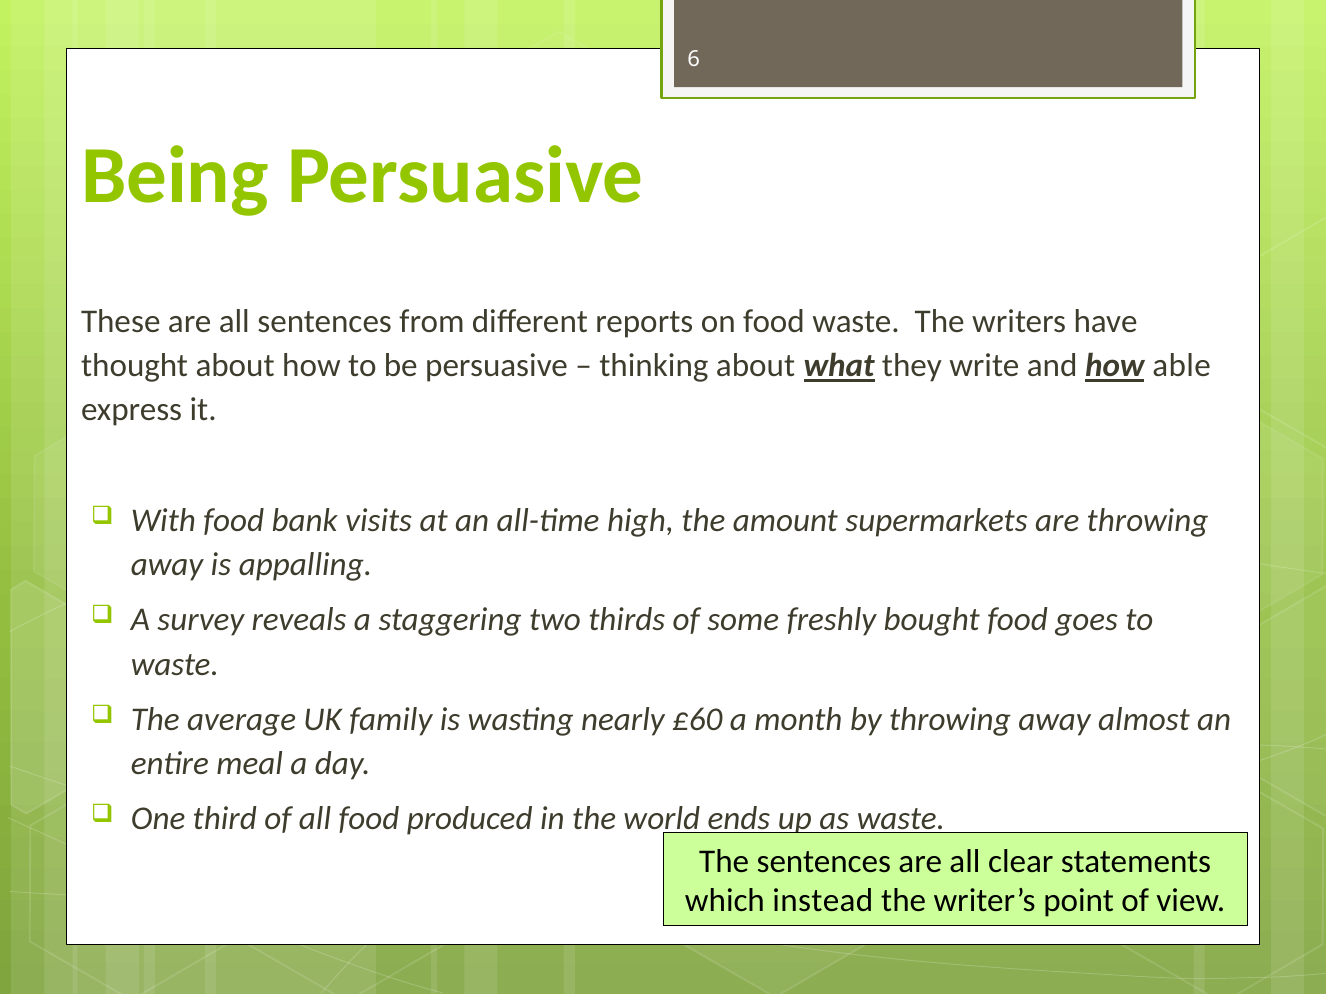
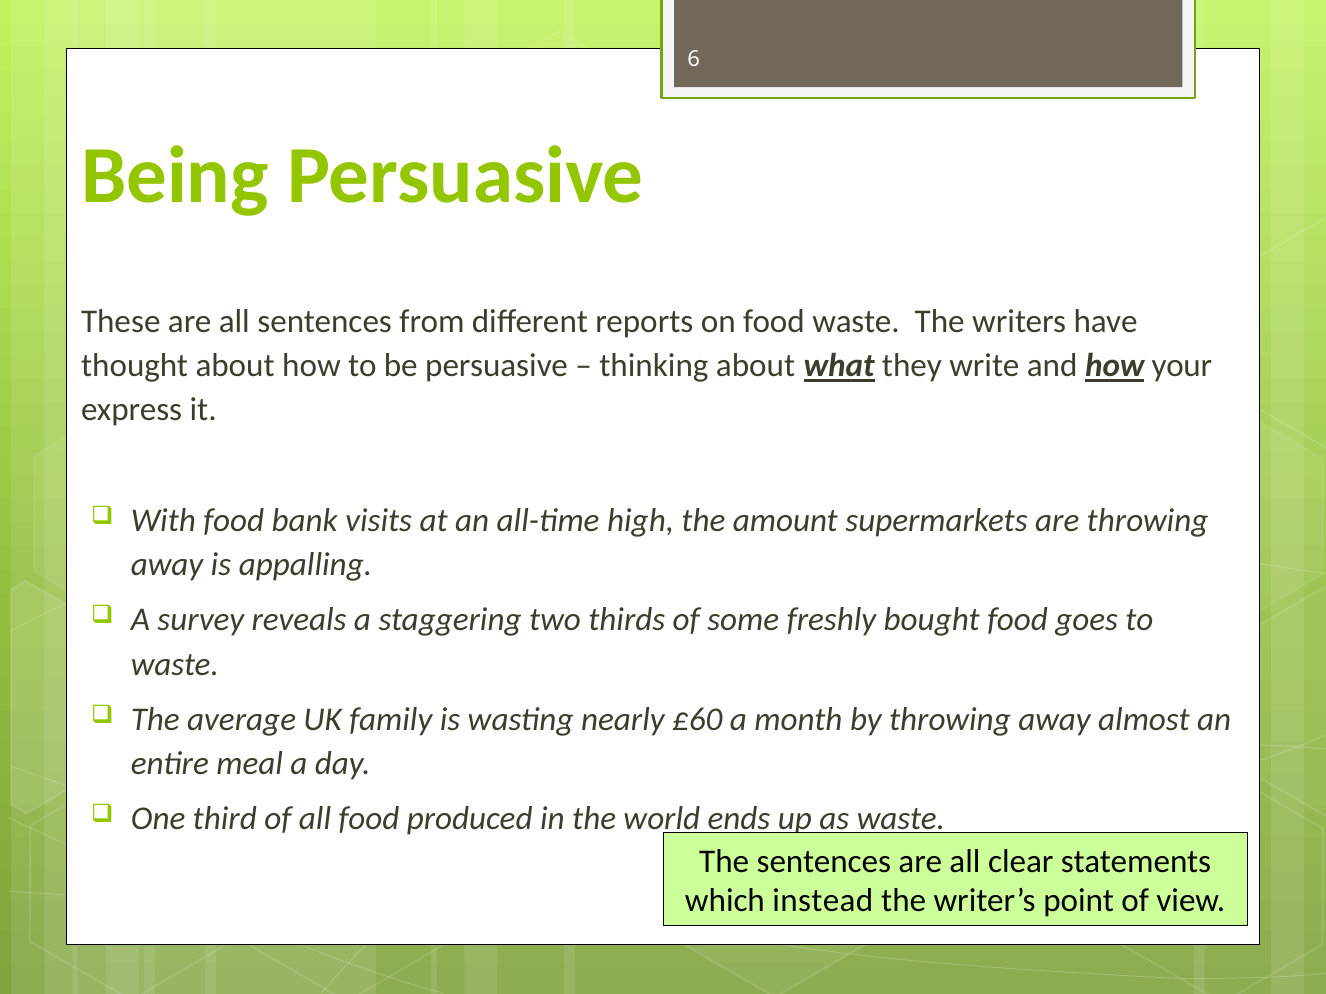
able: able -> your
